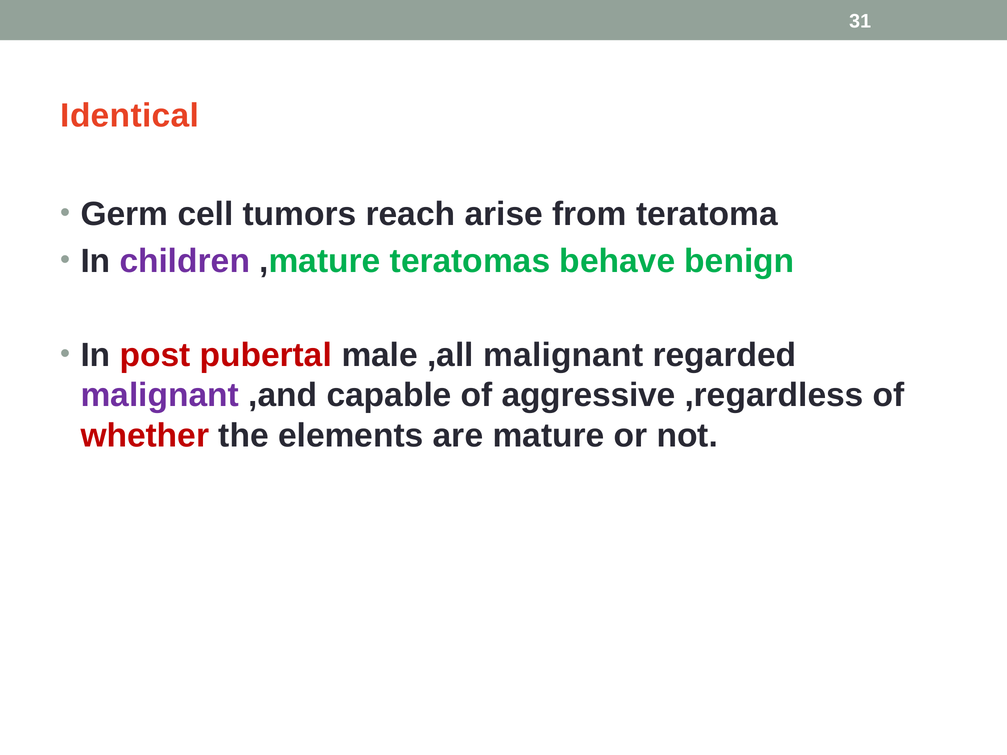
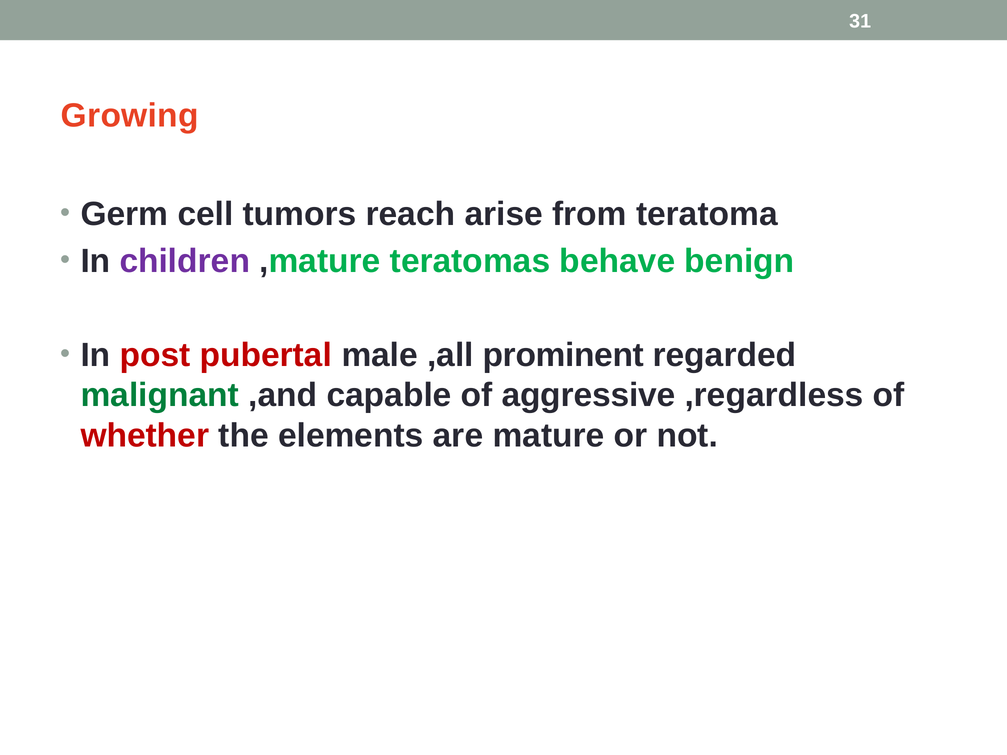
Identical: Identical -> Growing
,all malignant: malignant -> prominent
malignant at (160, 395) colour: purple -> green
